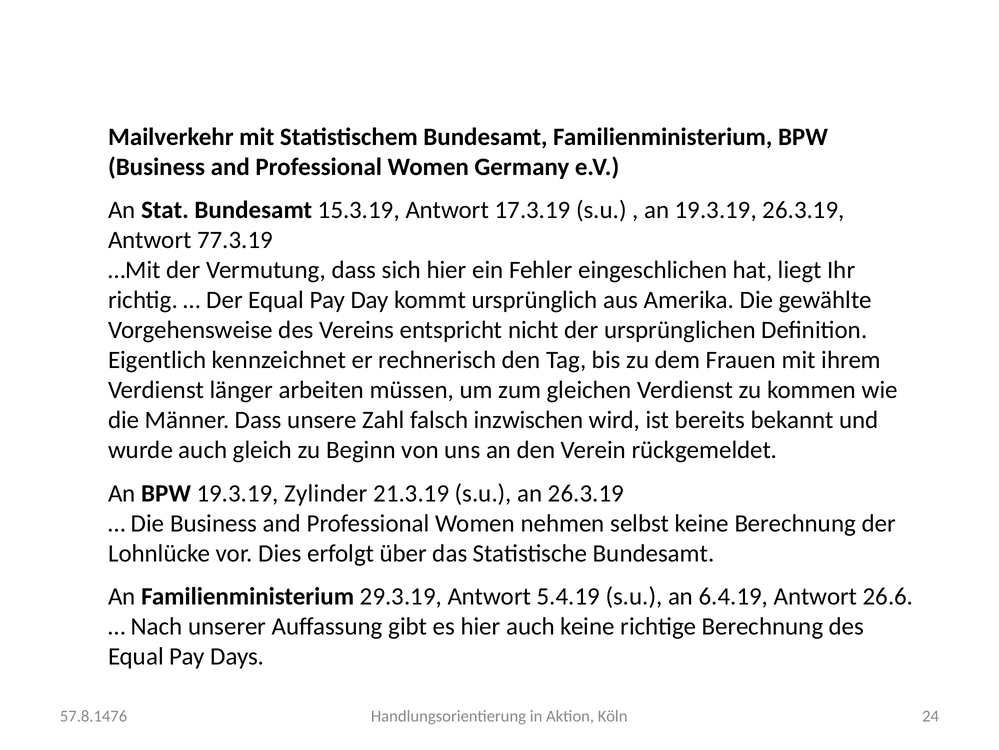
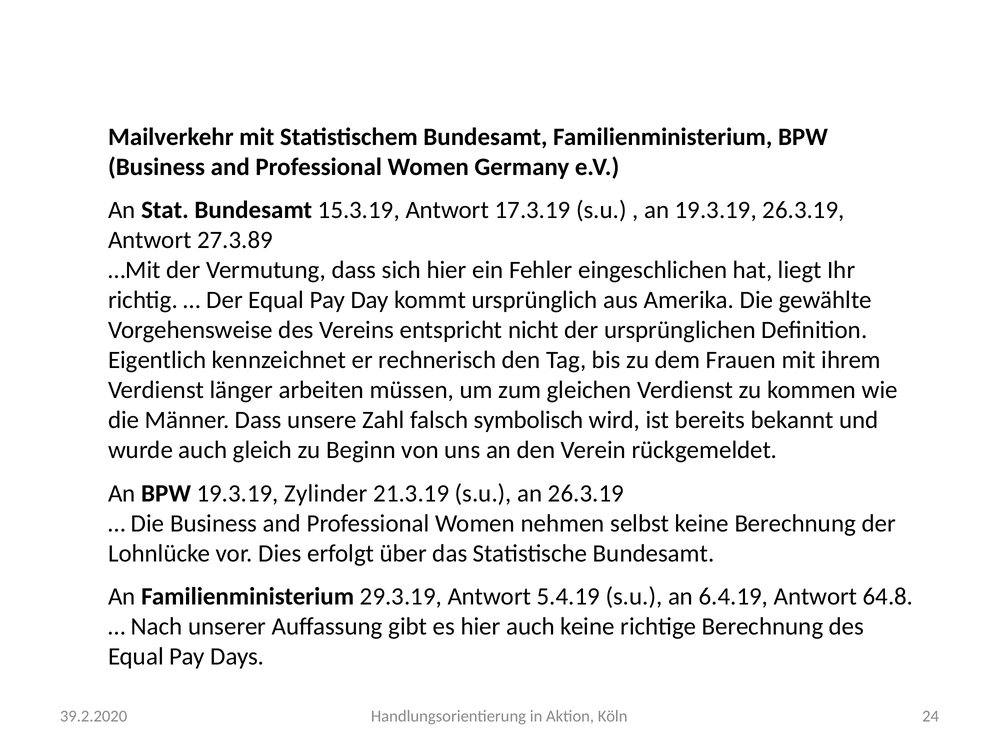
77.3.19: 77.3.19 -> 27.3.89
inzwischen: inzwischen -> symbolisch
26.6: 26.6 -> 64.8
57.8.1476: 57.8.1476 -> 39.2.2020
